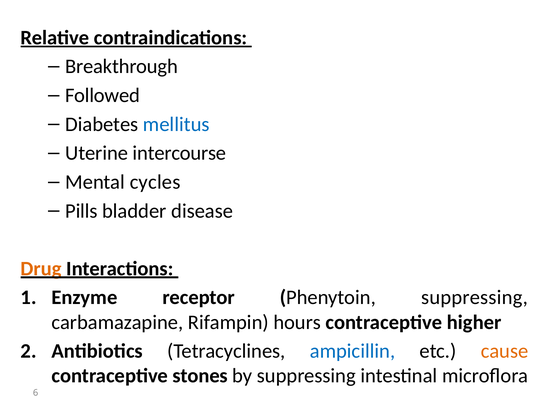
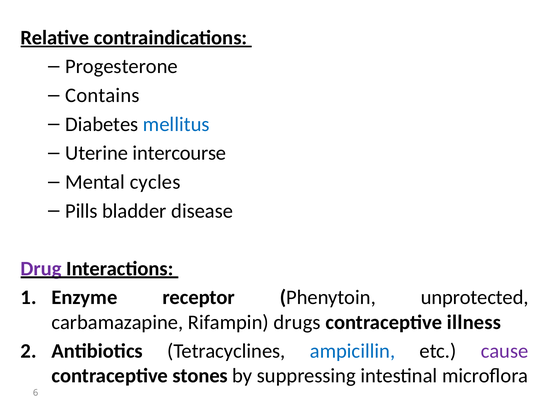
Breakthrough: Breakthrough -> Progesterone
Followed: Followed -> Contains
Drug colour: orange -> purple
Phenytoin suppressing: suppressing -> unprotected
hours: hours -> drugs
higher: higher -> illness
cause colour: orange -> purple
